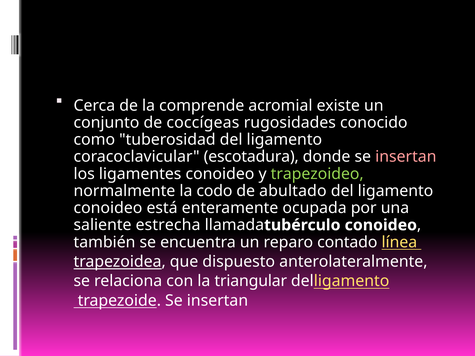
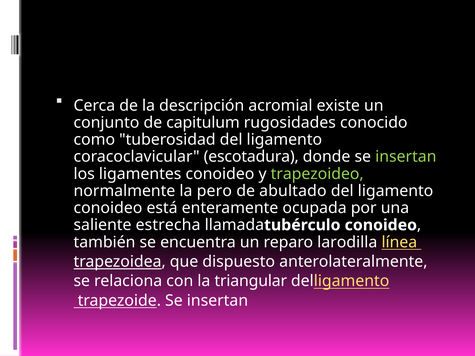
comprende: comprende -> descripción
coccígeas: coccígeas -> capitulum
insertan at (406, 157) colour: pink -> light green
codo: codo -> pero
contado: contado -> larodilla
